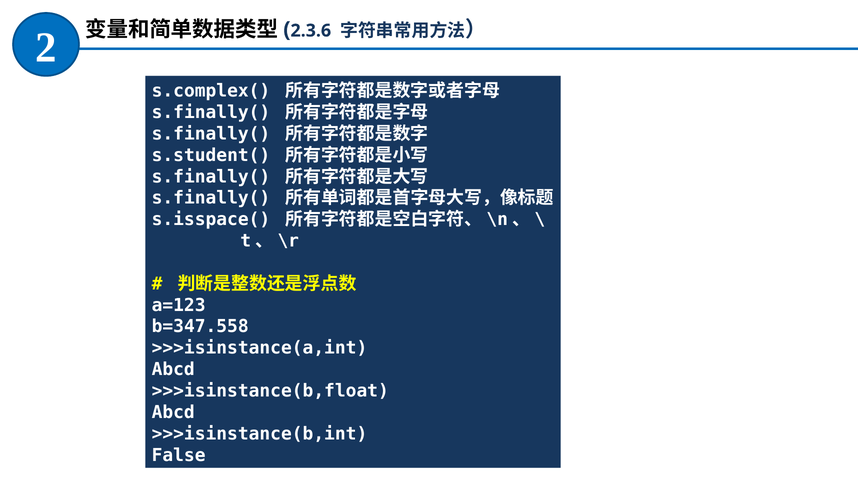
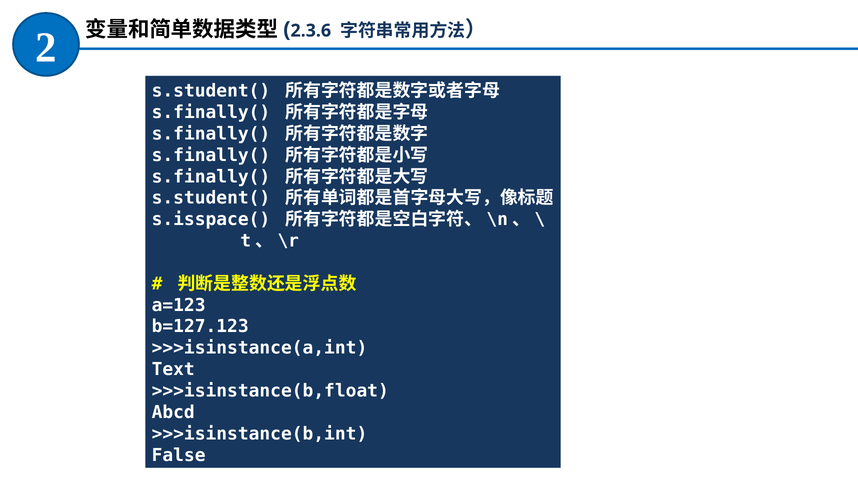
s.complex( at (211, 91): s.complex( -> s.student(
s.student( at (211, 155): s.student( -> s.finally(
s.finally( at (211, 198): s.finally( -> s.student(
b=347.558: b=347.558 -> b=127.123
Abcd at (173, 370): Abcd -> Text
